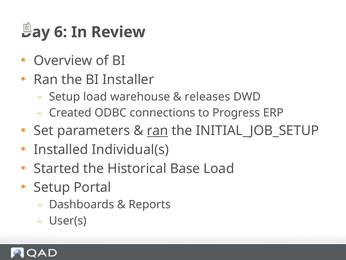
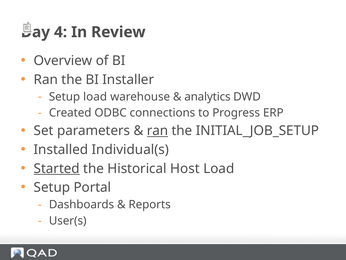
6: 6 -> 4
releases: releases -> analytics
Started underline: none -> present
Base: Base -> Host
